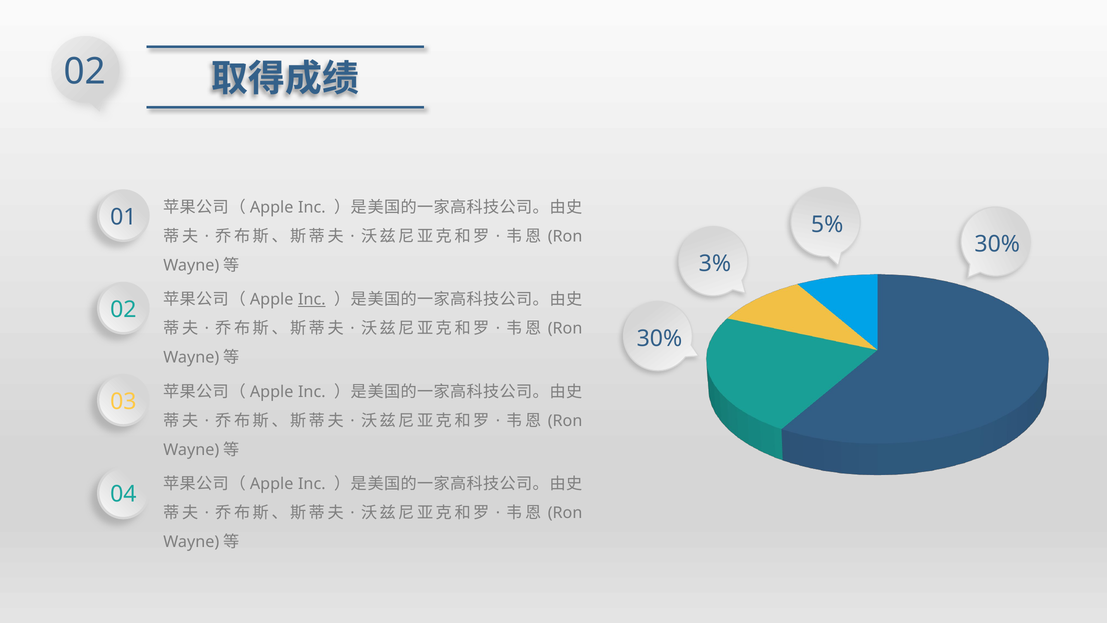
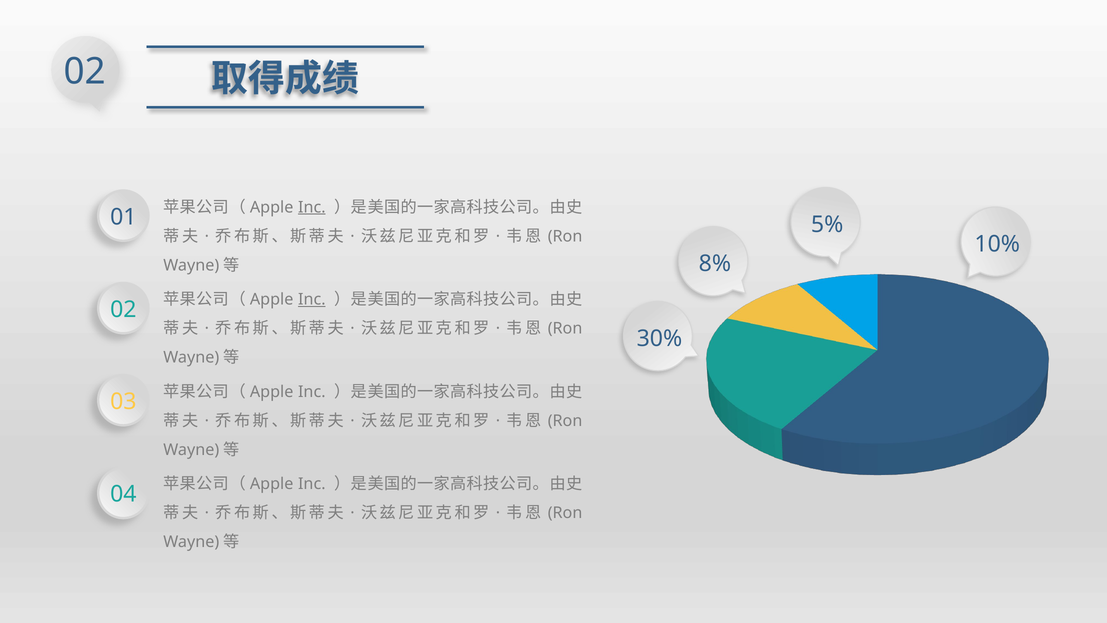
Inc at (312, 207) underline: none -> present
30% at (997, 244): 30% -> 10%
3%: 3% -> 8%
